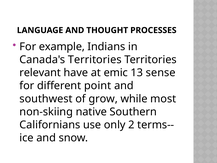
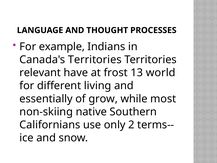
emic: emic -> frost
sense: sense -> world
point: point -> living
southwest: southwest -> essentially
